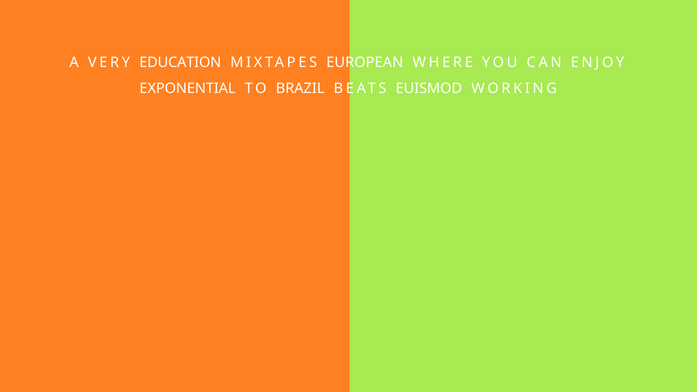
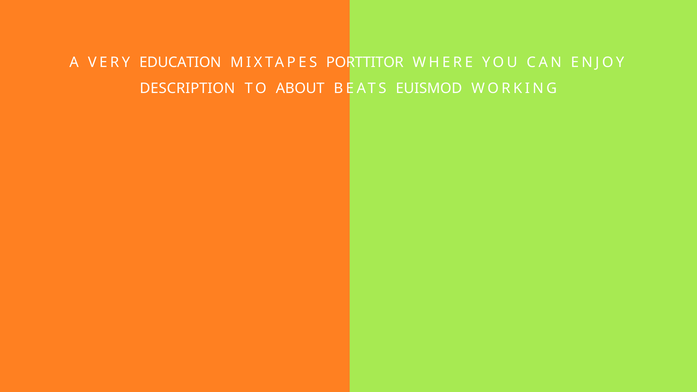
EUROPEAN: EUROPEAN -> PORTTITOR
EXPONENTIAL: EXPONENTIAL -> DESCRIPTION
BRAZIL: BRAZIL -> ABOUT
